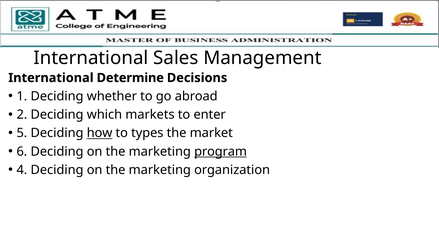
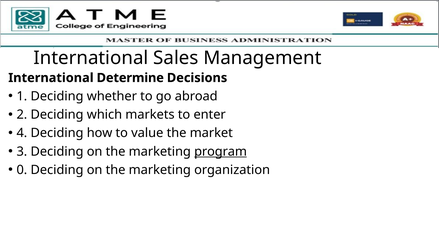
5: 5 -> 4
how underline: present -> none
types: types -> value
6: 6 -> 3
4: 4 -> 0
